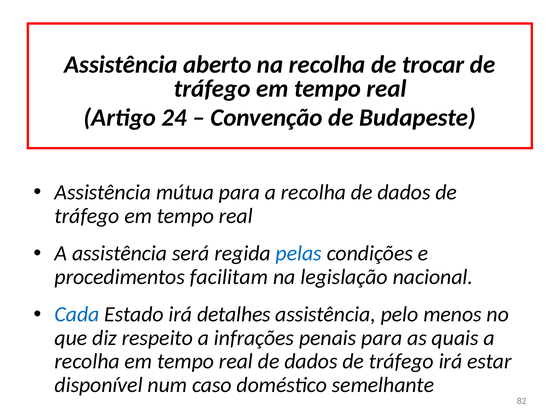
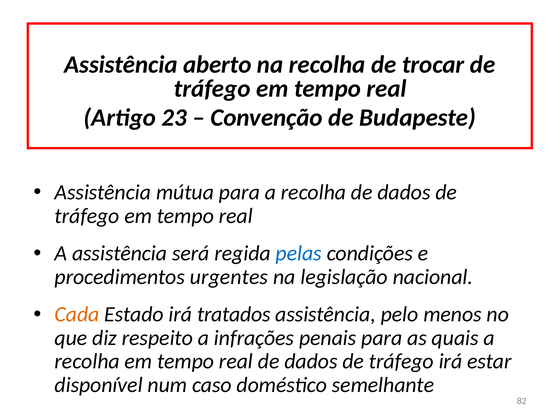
24: 24 -> 23
facilitam: facilitam -> urgentes
Cada colour: blue -> orange
detalhes: detalhes -> tratados
